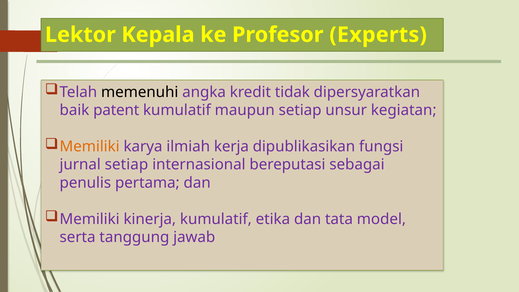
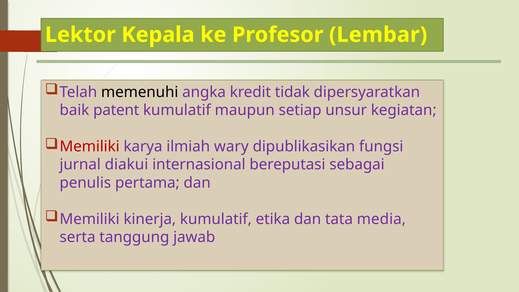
Experts: Experts -> Lembar
Memiliki at (90, 146) colour: orange -> red
kerja: kerja -> wary
jurnal setiap: setiap -> diakui
model: model -> media
